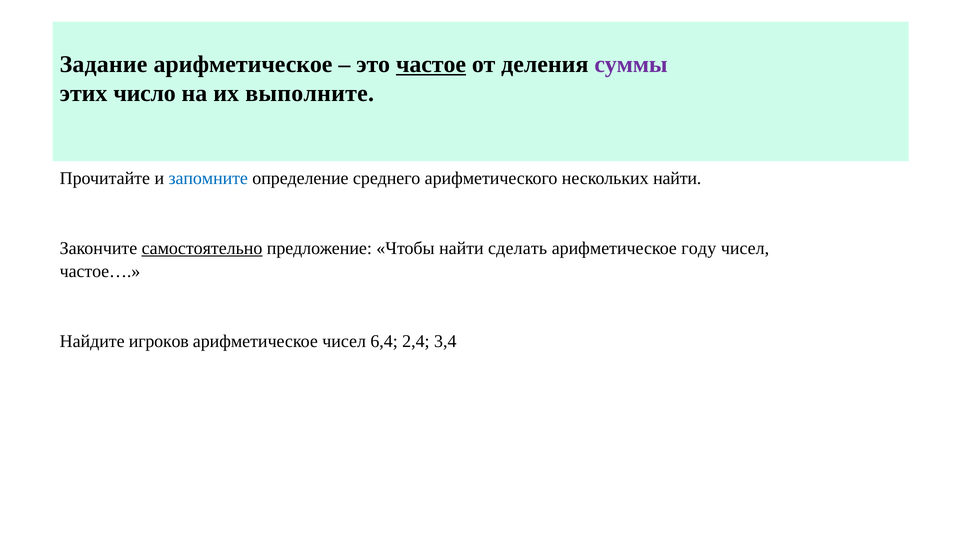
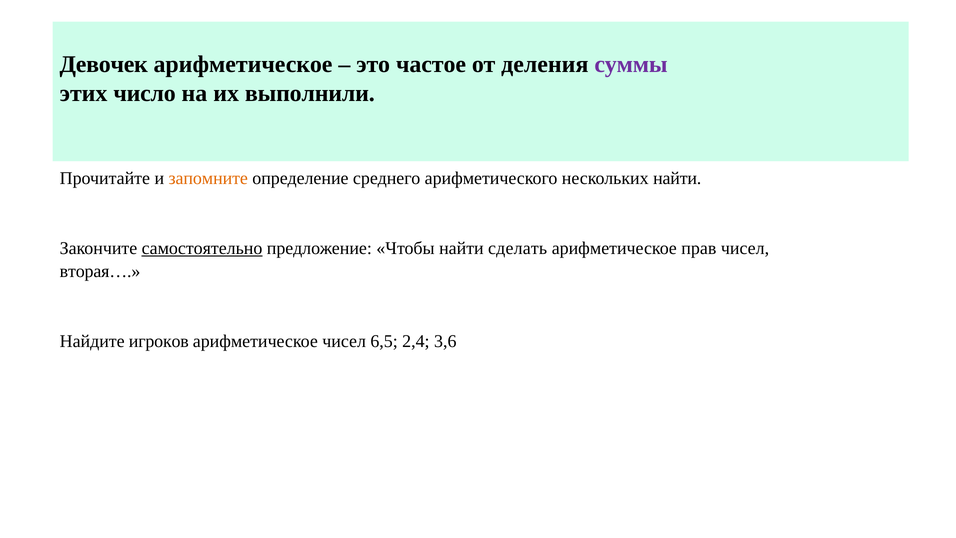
Задание: Задание -> Девочек
частое underline: present -> none
выполните: выполните -> выполнили
запомните colour: blue -> orange
году: году -> прав
частое…: частое… -> вторая…
6,4: 6,4 -> 6,5
3,4: 3,4 -> 3,6
